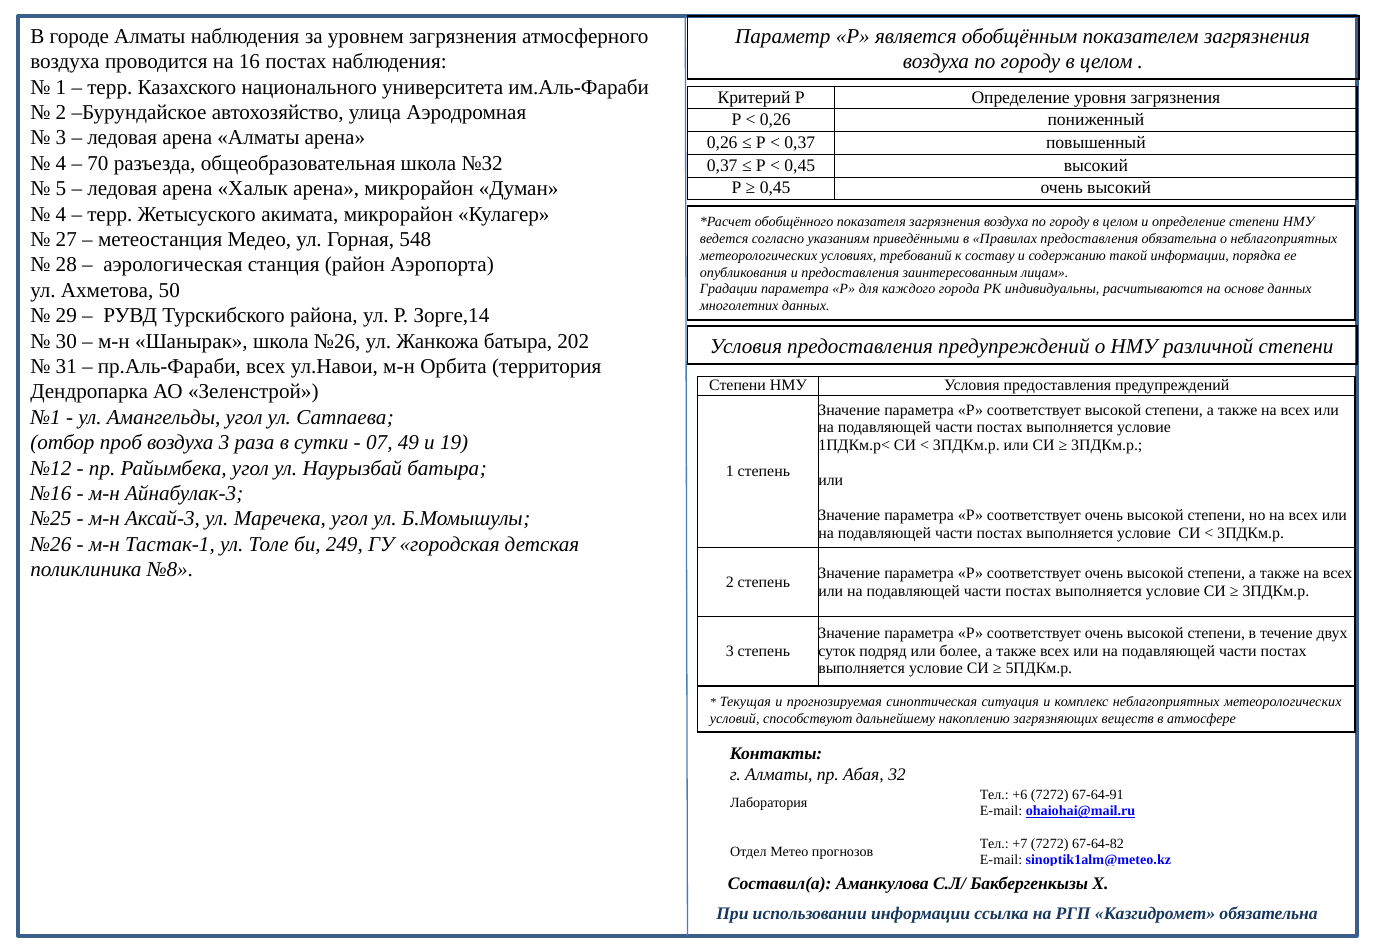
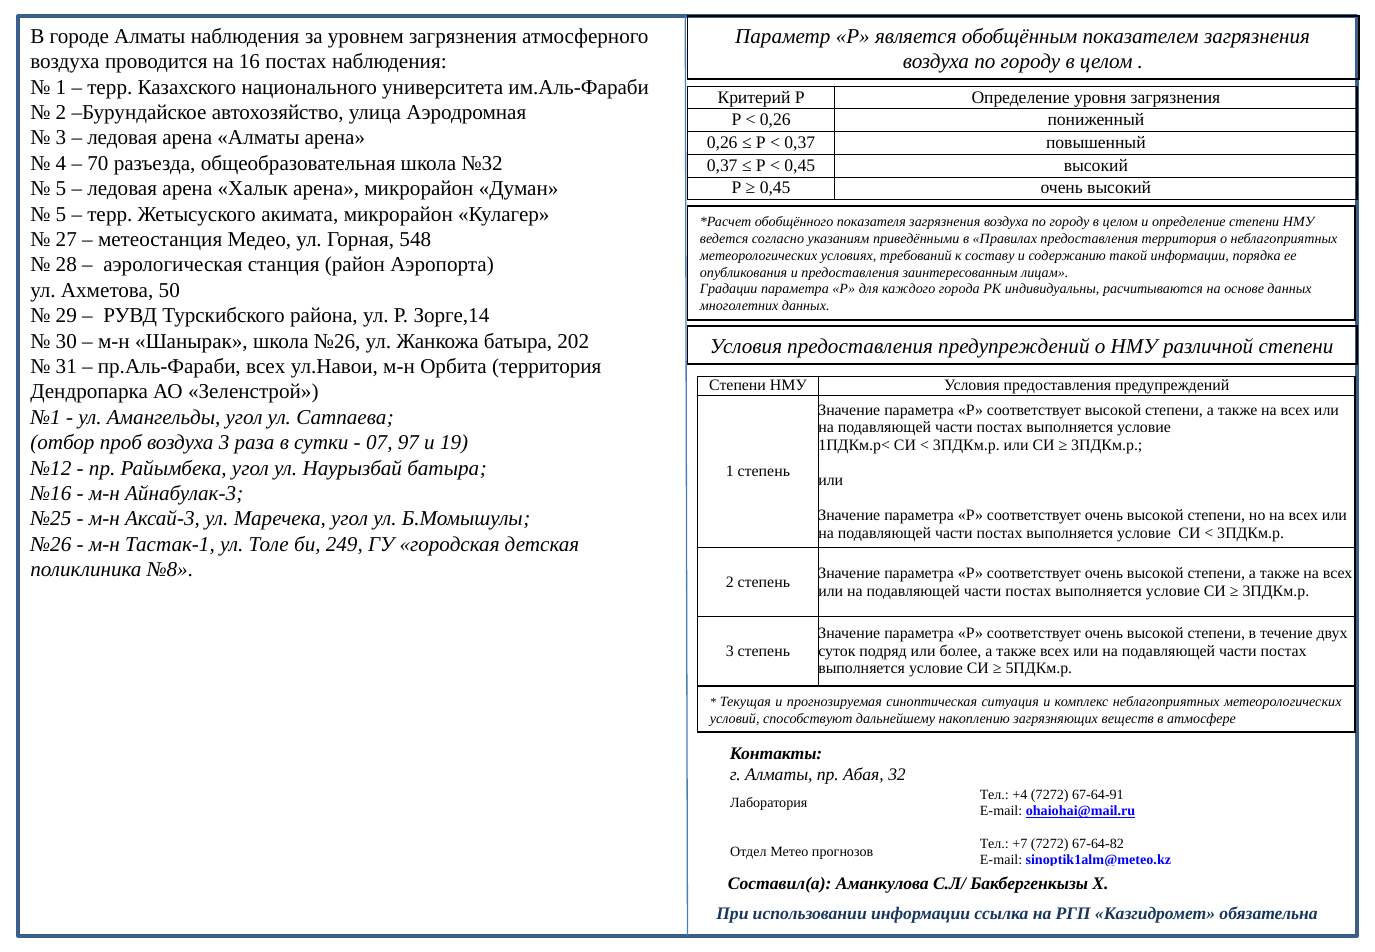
4 at (61, 214): 4 -> 5
предоставления обязательна: обязательна -> территория
49: 49 -> 97
+6: +6 -> +4
